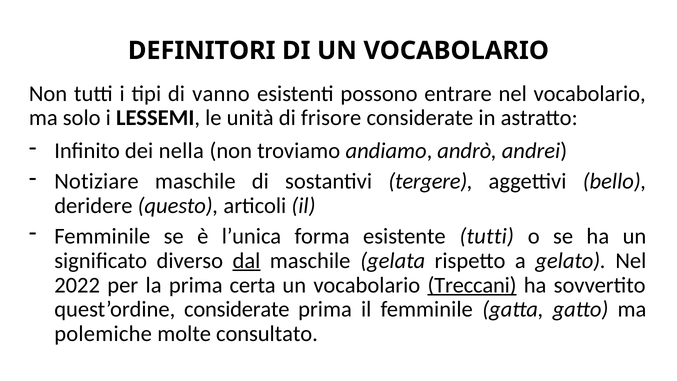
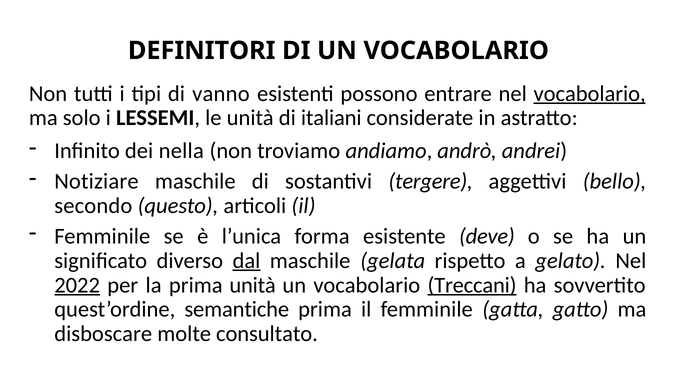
vocabolario at (590, 94) underline: none -> present
frisore: frisore -> italiani
deridere: deridere -> secondo
esistente tutti: tutti -> deve
2022 underline: none -> present
prima certa: certa -> unità
quest’ordine considerate: considerate -> semantiche
polemiche: polemiche -> disboscare
